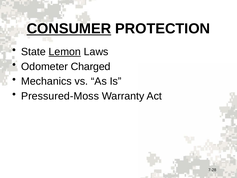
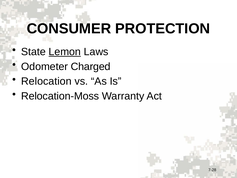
CONSUMER underline: present -> none
Mechanics: Mechanics -> Relocation
Pressured-Moss: Pressured-Moss -> Relocation-Moss
